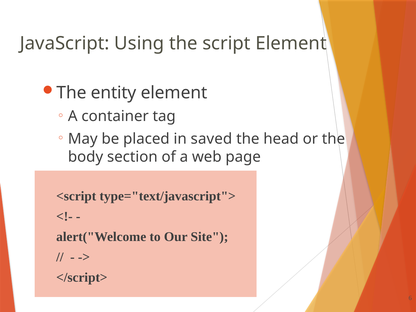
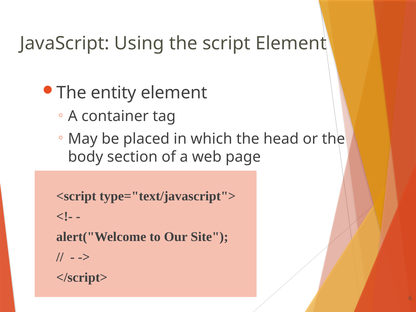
saved: saved -> which
